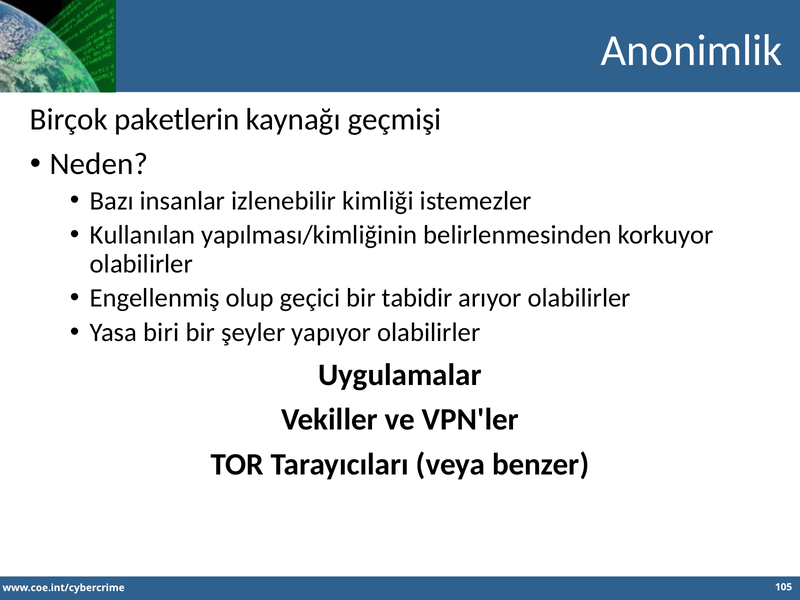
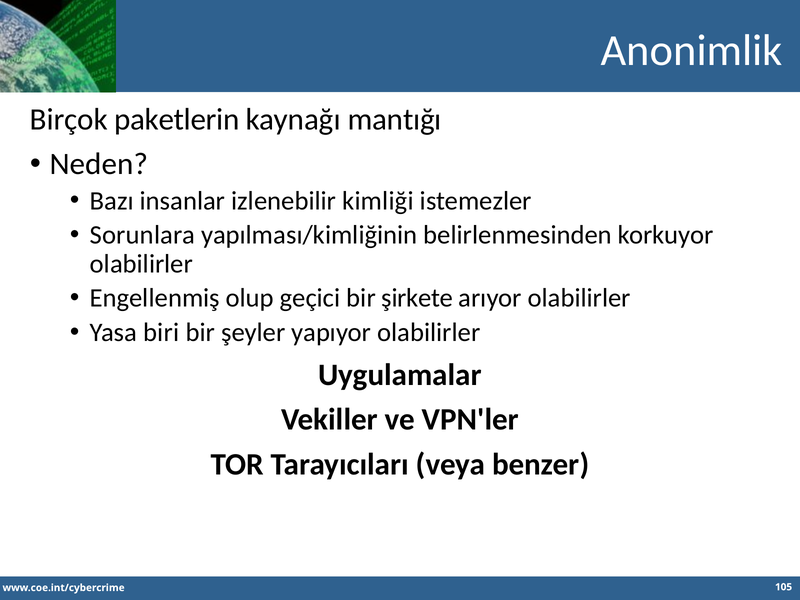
geçmişi: geçmişi -> mantığı
Kullanılan: Kullanılan -> Sorunlara
tabidir: tabidir -> şirkete
